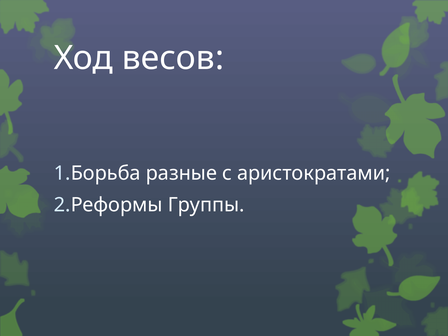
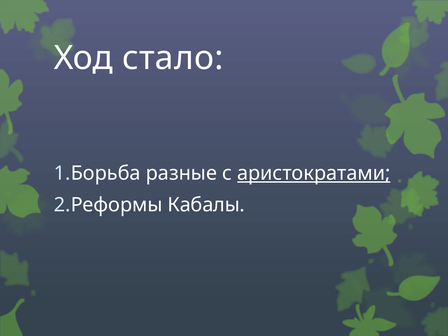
весов: весов -> стало
аристократами underline: none -> present
Группы: Группы -> Кабалы
